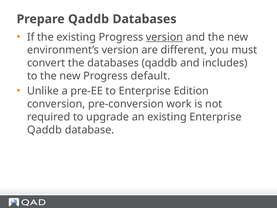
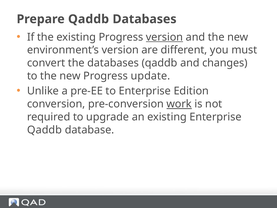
includes: includes -> changes
default: default -> update
work underline: none -> present
